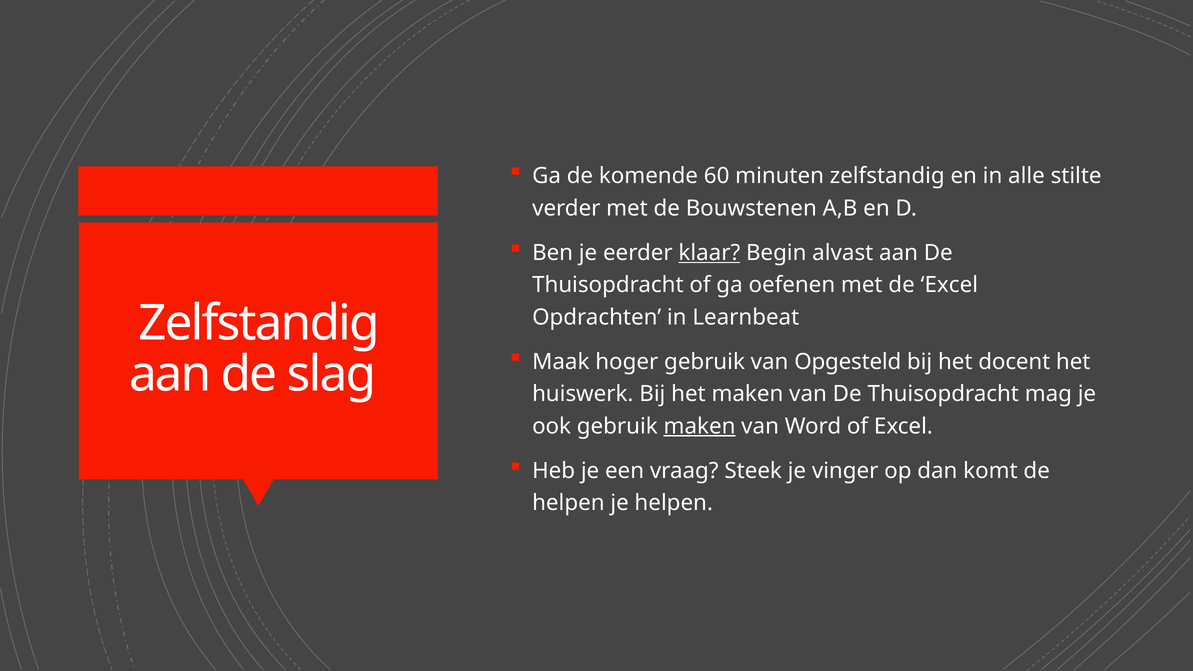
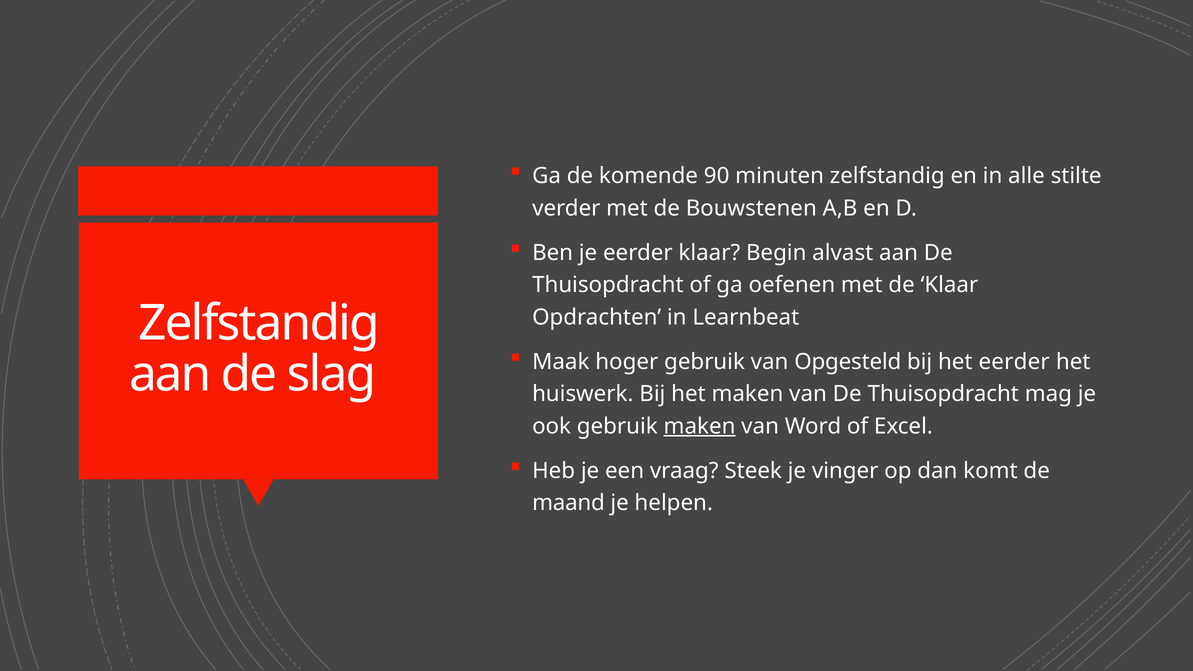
60: 60 -> 90
klaar at (709, 253) underline: present -> none
de Excel: Excel -> Klaar
het docent: docent -> eerder
helpen at (568, 503): helpen -> maand
